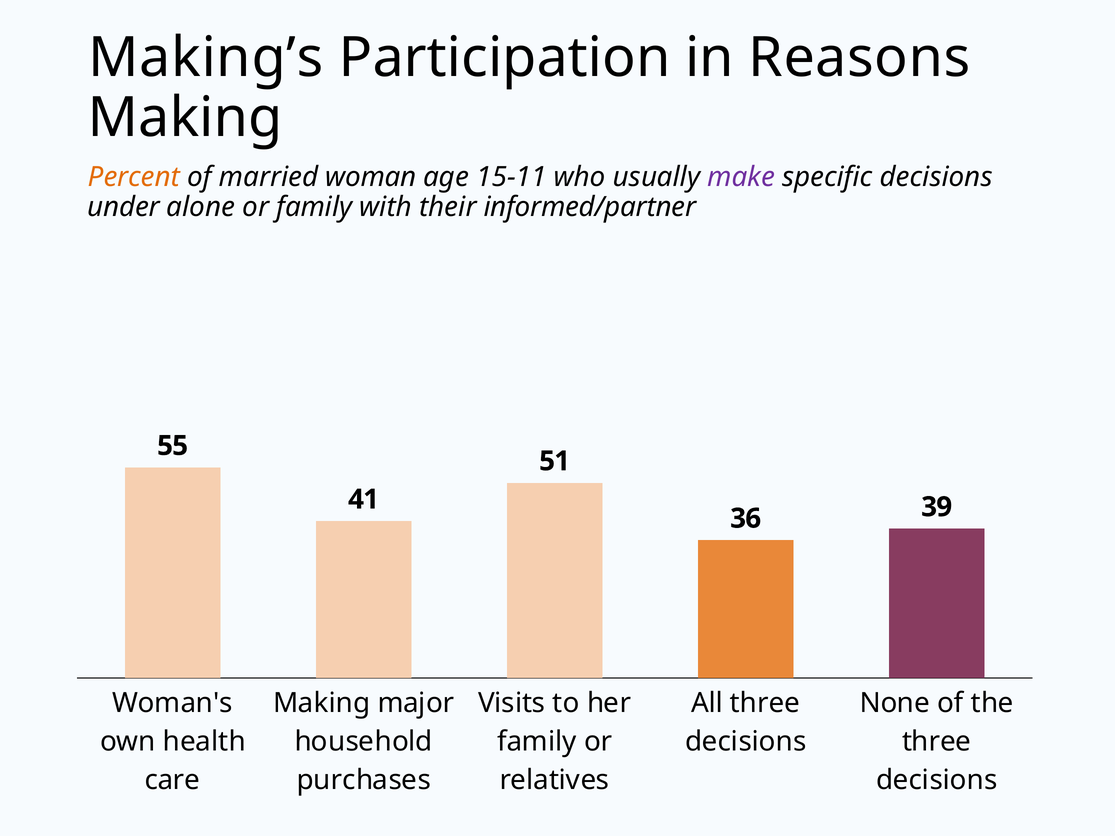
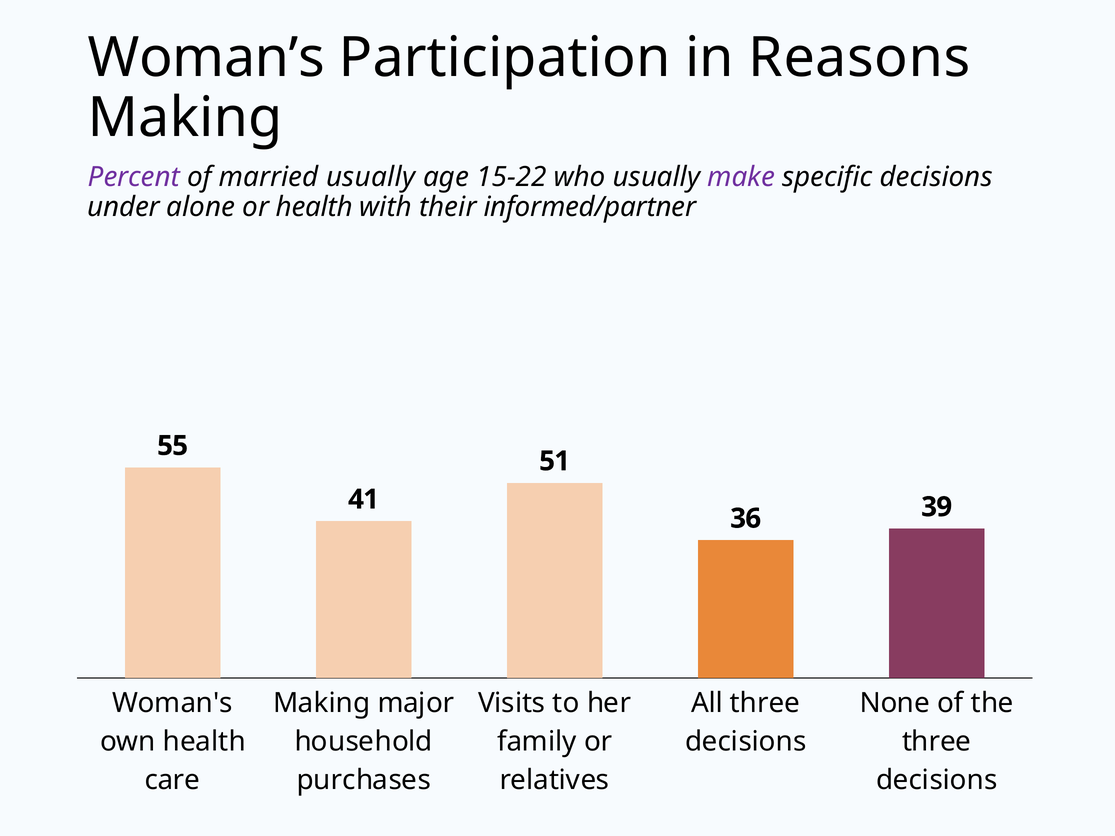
Making’s: Making’s -> Woman’s
Percent colour: orange -> purple
married woman: woman -> usually
15-11: 15-11 -> 15-22
or family: family -> health
